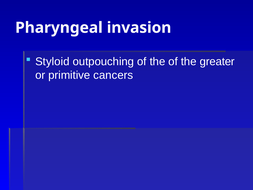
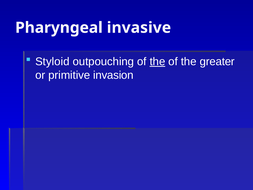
invasion: invasion -> invasive
the at (157, 62) underline: none -> present
cancers: cancers -> invasion
